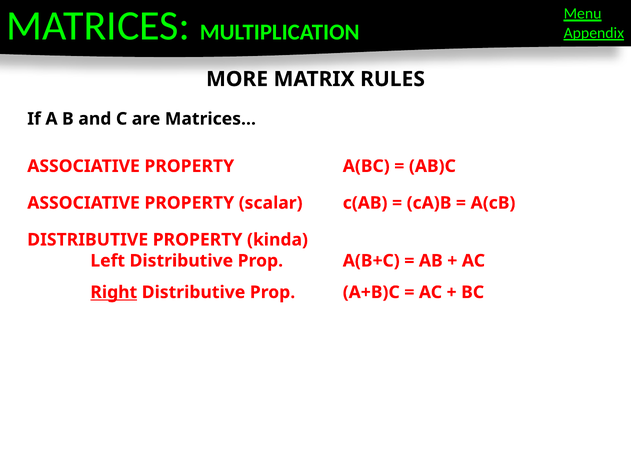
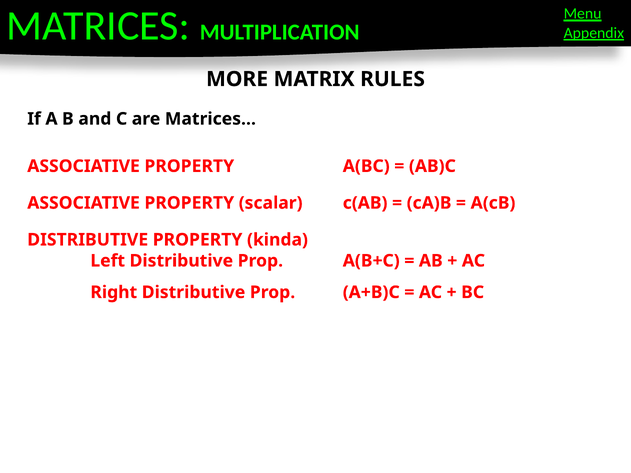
Right underline: present -> none
